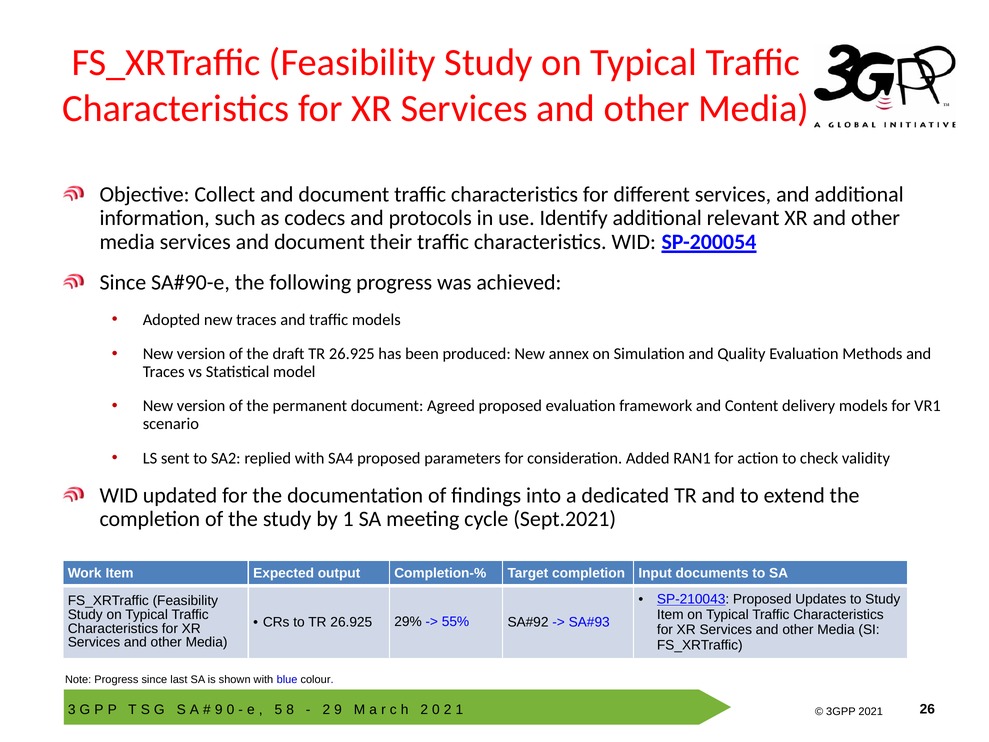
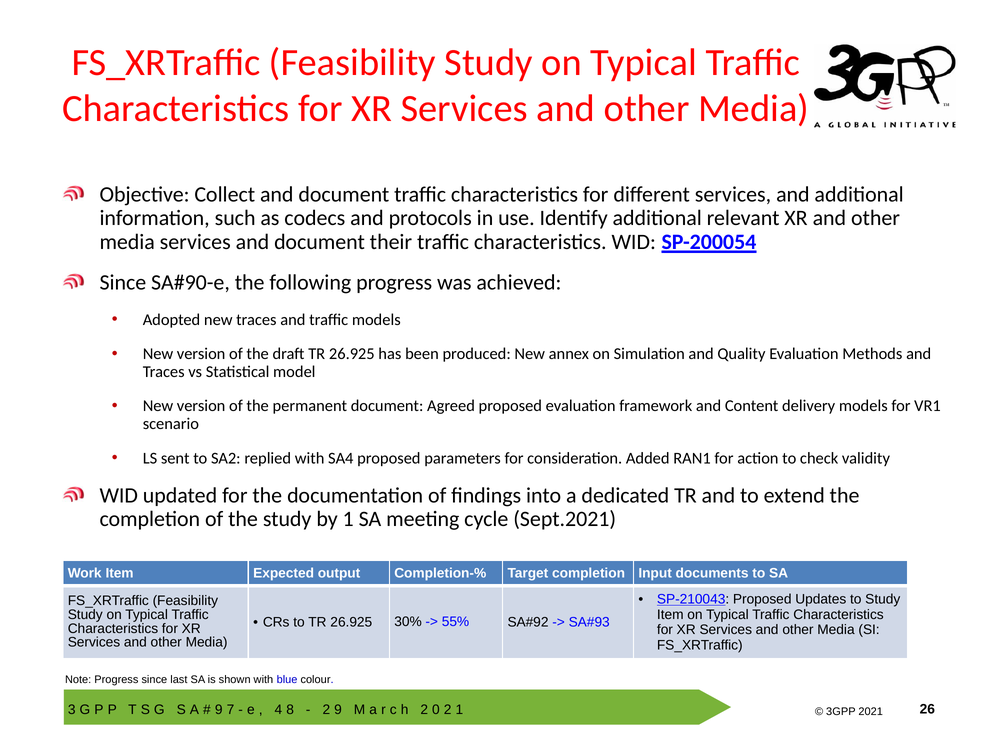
29%: 29% -> 30%
0 at (230, 709): 0 -> 7
5: 5 -> 4
